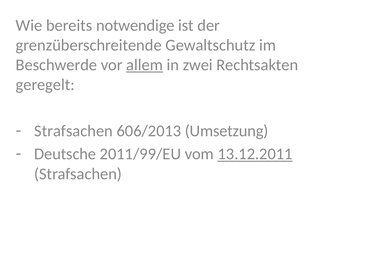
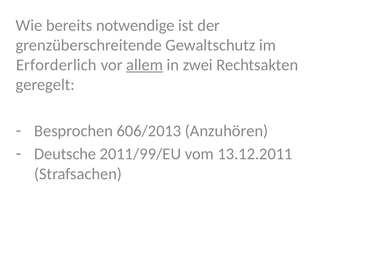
Beschwerde: Beschwerde -> Erforderlich
Strafsachen at (74, 131): Strafsachen -> Besprochen
Umsetzung: Umsetzung -> Anzuhören
13.12.2011 underline: present -> none
